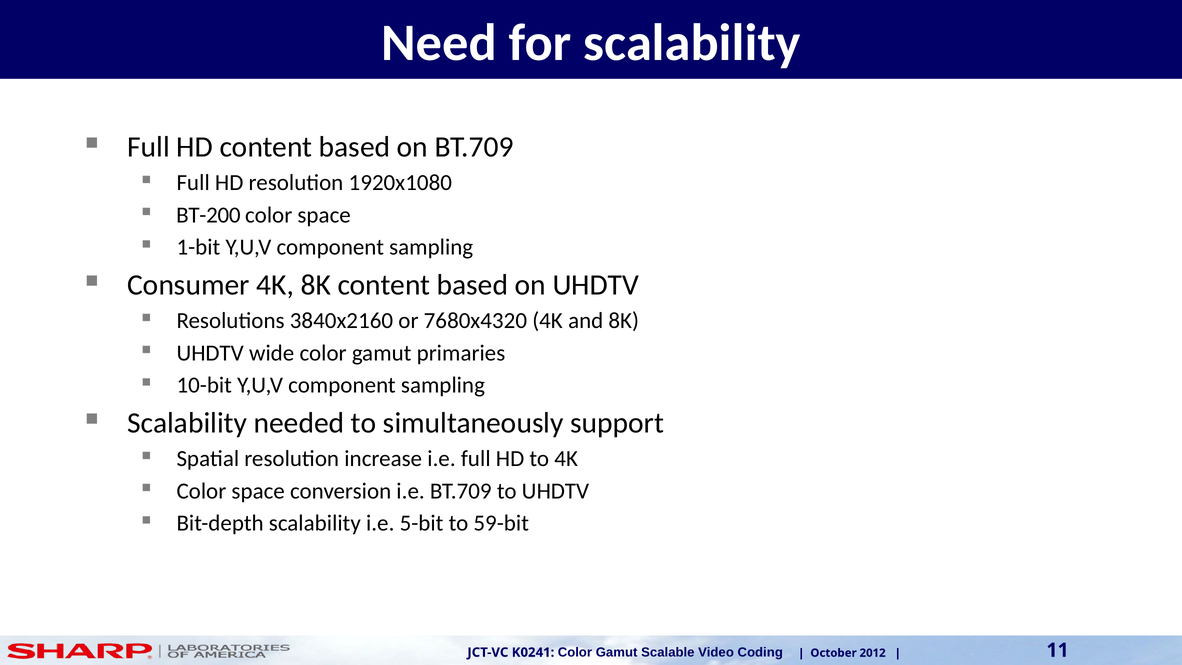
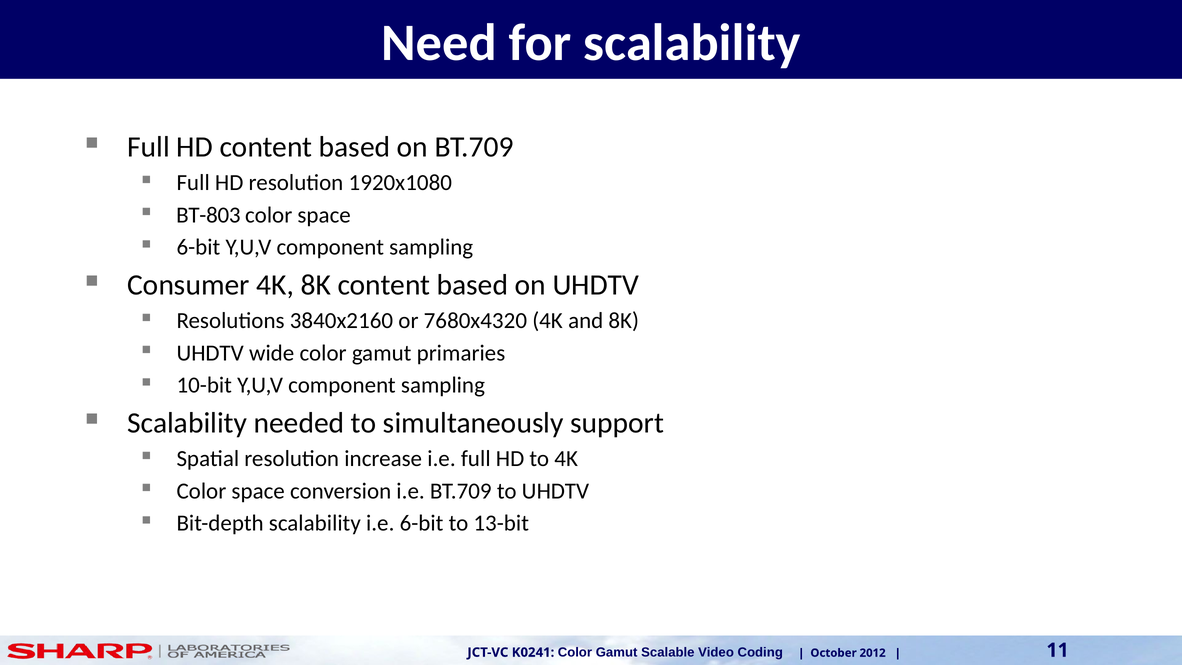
BT-200: BT-200 -> BT-803
1-bit at (198, 247): 1-bit -> 6-bit
i.e 5-bit: 5-bit -> 6-bit
59-bit: 59-bit -> 13-bit
